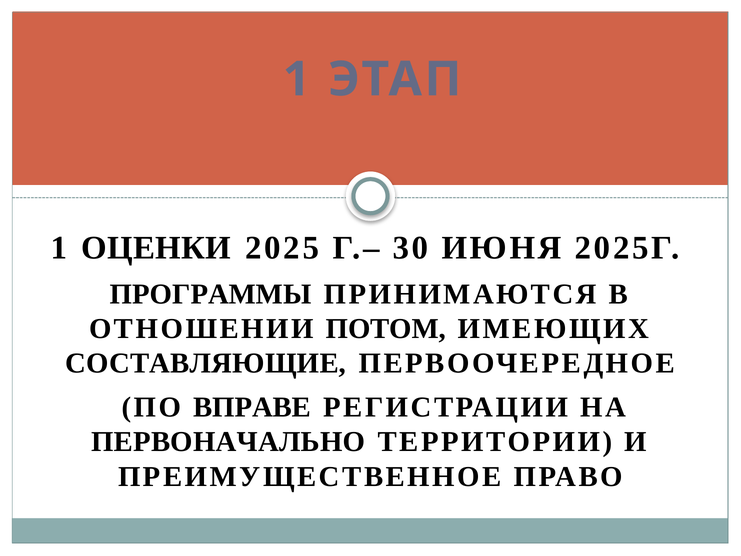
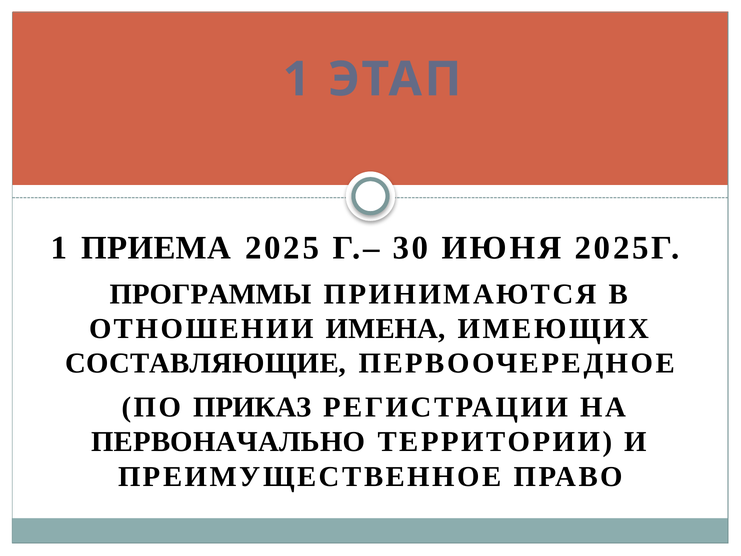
ОЦЕНКИ: ОЦЕНКИ -> ПРИЕМА
ПОТОМ: ПОТОМ -> ИМЕНА
ВПРАВЕ: ВПРАВЕ -> ПРИКАЗ
